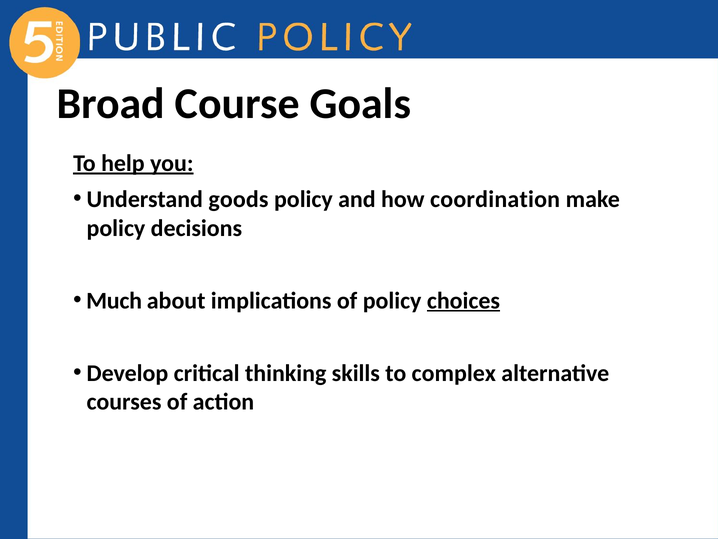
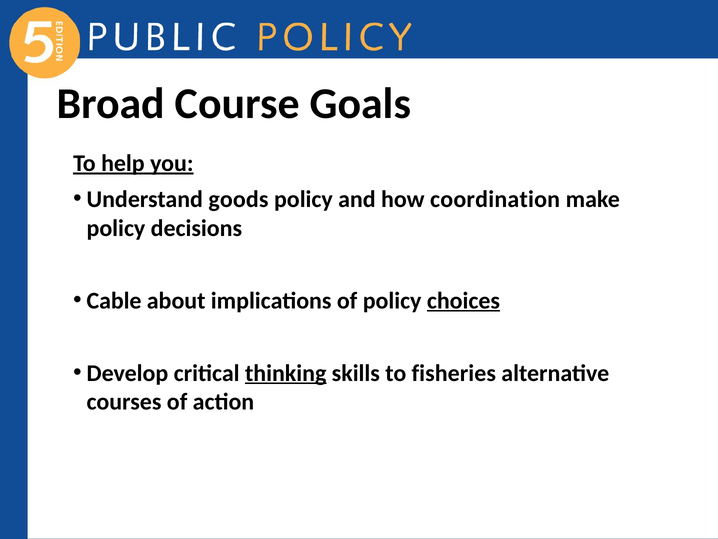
Much: Much -> Cable
thinking underline: none -> present
complex: complex -> fisheries
